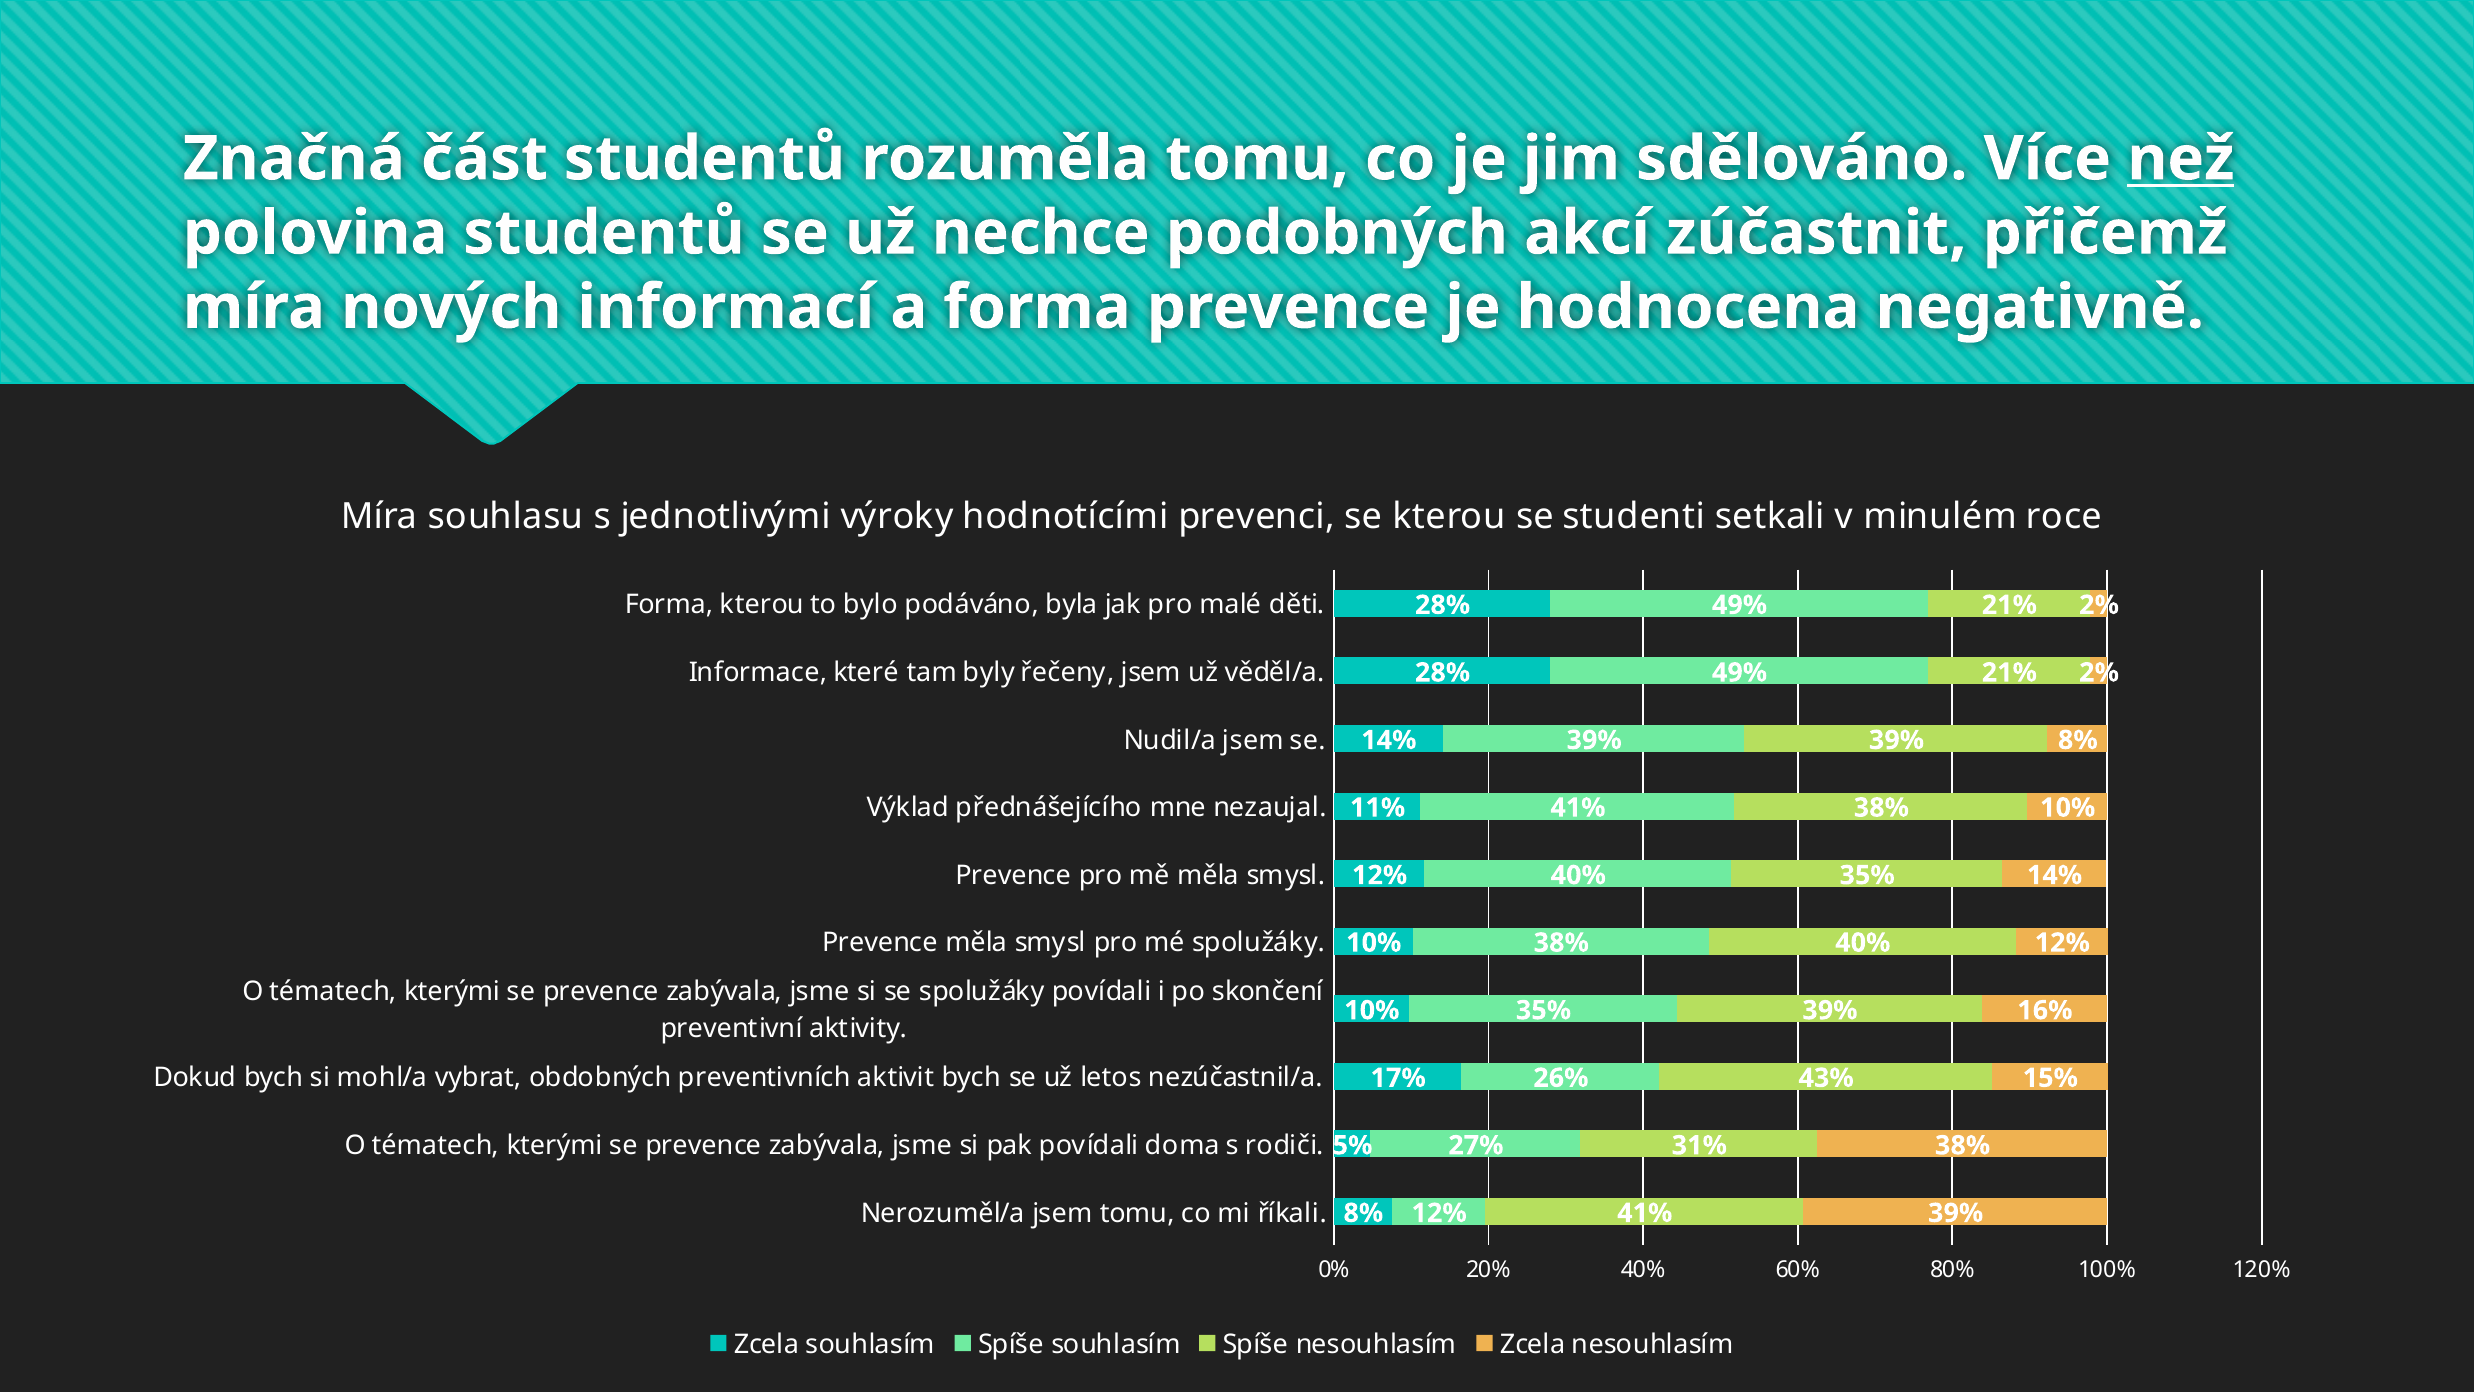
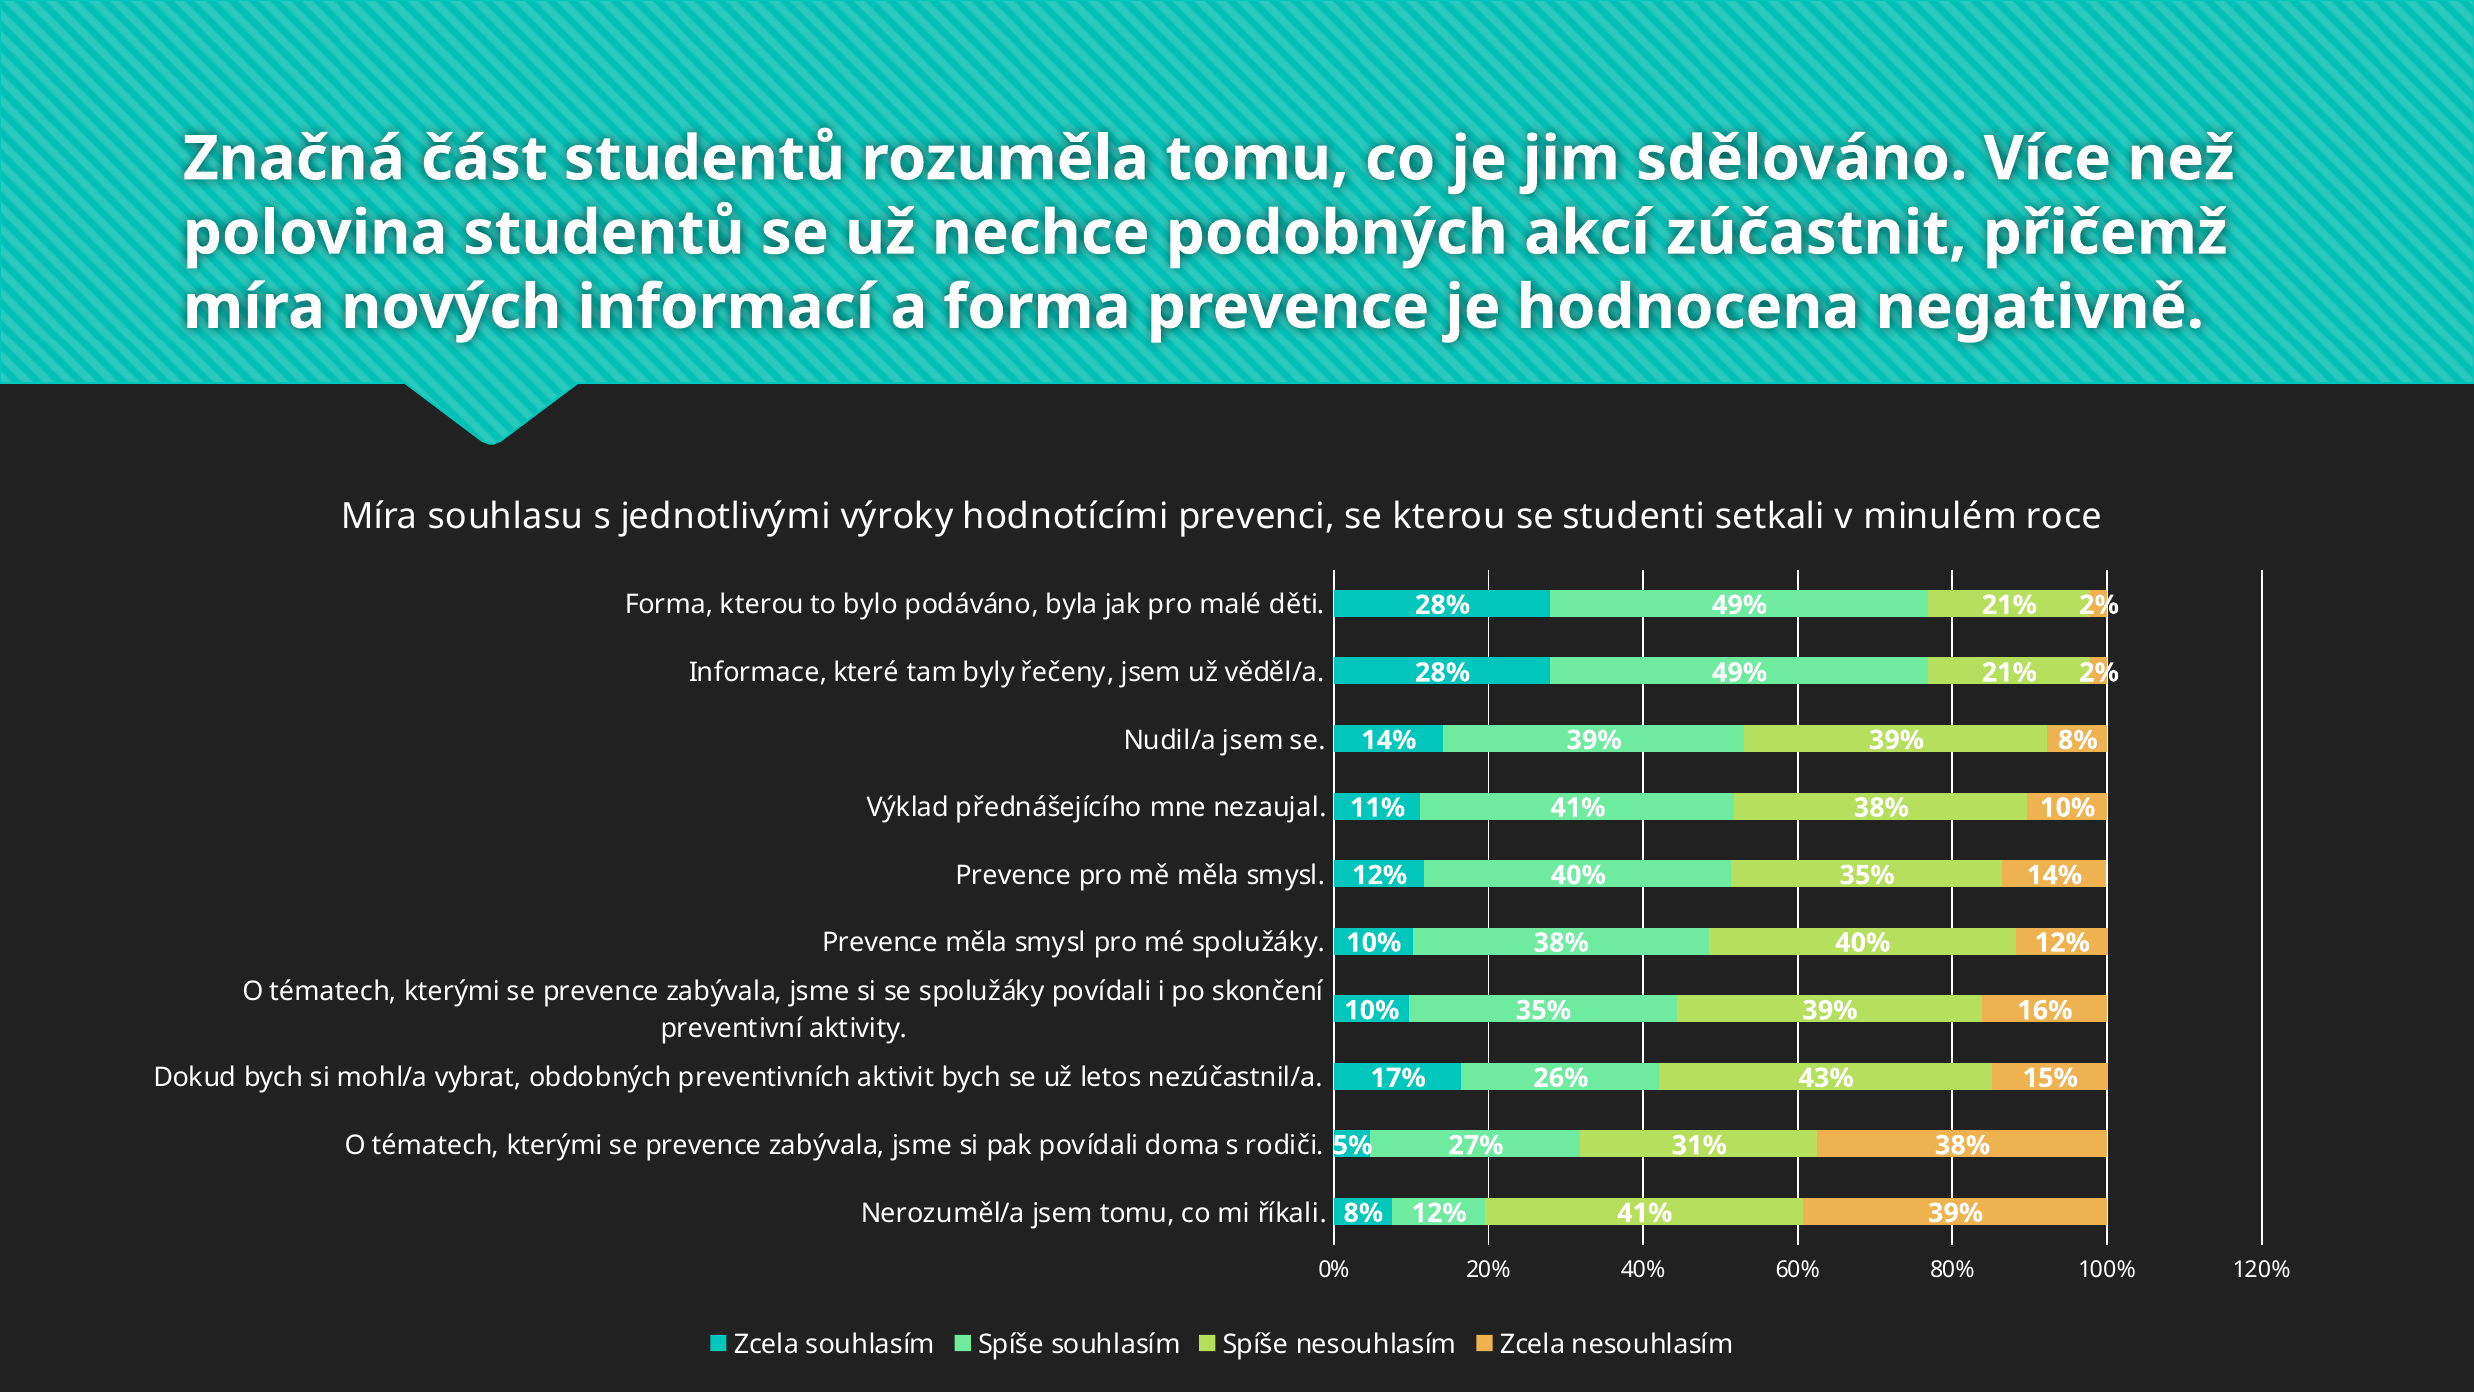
než underline: present -> none
